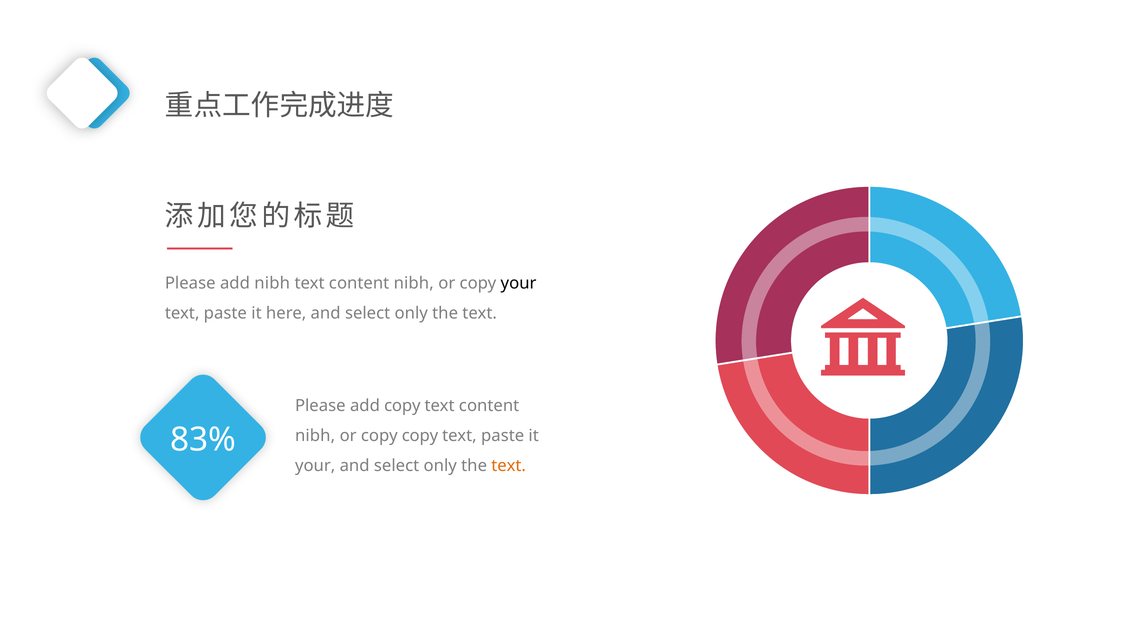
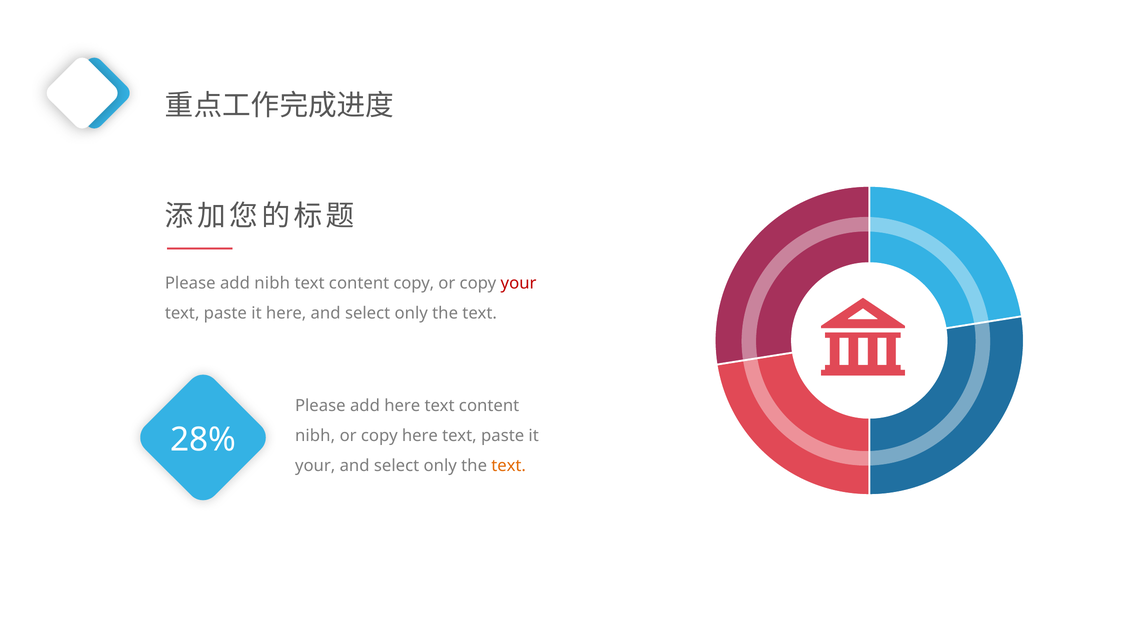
nibh at (414, 283): nibh -> copy
your at (519, 283) colour: black -> red
add copy: copy -> here
83%: 83% -> 28%
copy copy: copy -> here
